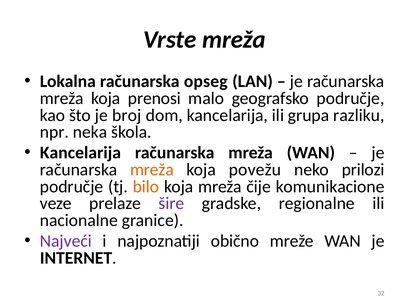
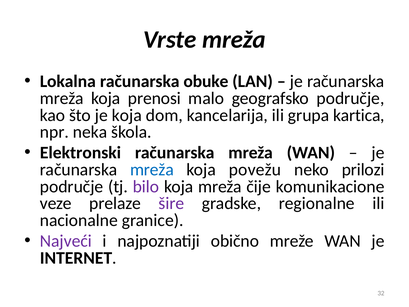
opseg: opseg -> obuke
je broj: broj -> koja
razliku: razliku -> kartica
Kancelarija at (80, 153): Kancelarija -> Elektronski
mreža at (152, 170) colour: orange -> blue
bilo colour: orange -> purple
